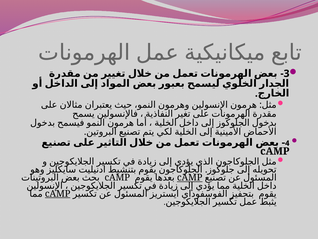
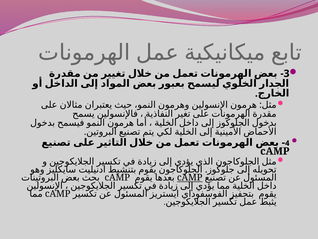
cAMP at (58, 193) underline: present -> none
